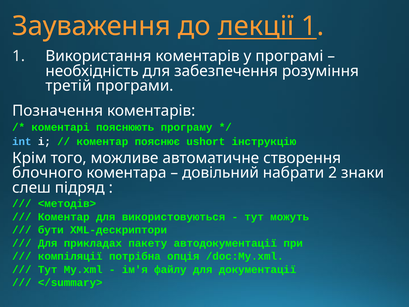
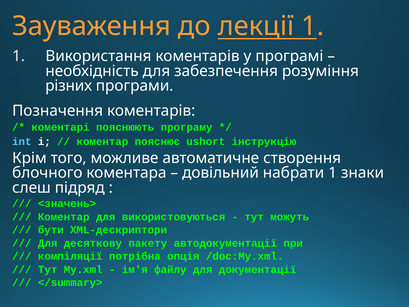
третій: третій -> різних
набрати 2: 2 -> 1
<методів>: <методів> -> <значень>
прикладах: прикладах -> десяткову
